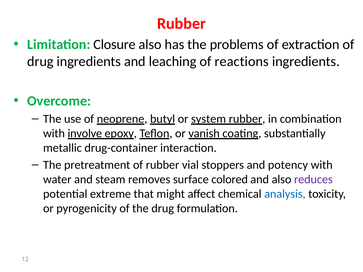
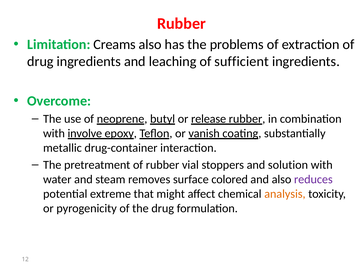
Closure: Closure -> Creams
reactions: reactions -> sufficient
system: system -> release
potency: potency -> solution
analysis colour: blue -> orange
